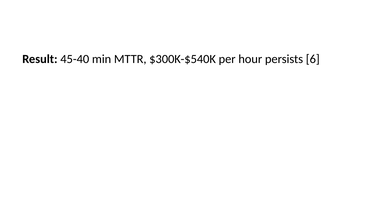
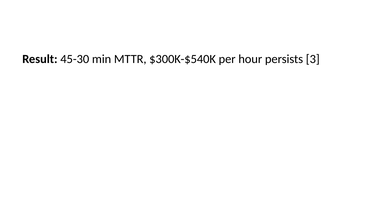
45-40: 45-40 -> 45-30
6: 6 -> 3
